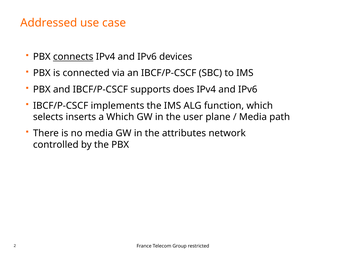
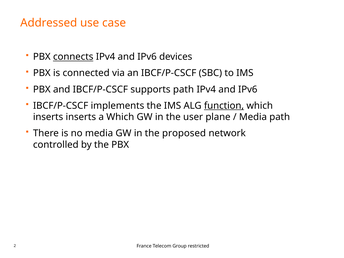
supports does: does -> path
function underline: none -> present
selects at (48, 117): selects -> inserts
attributes: attributes -> proposed
